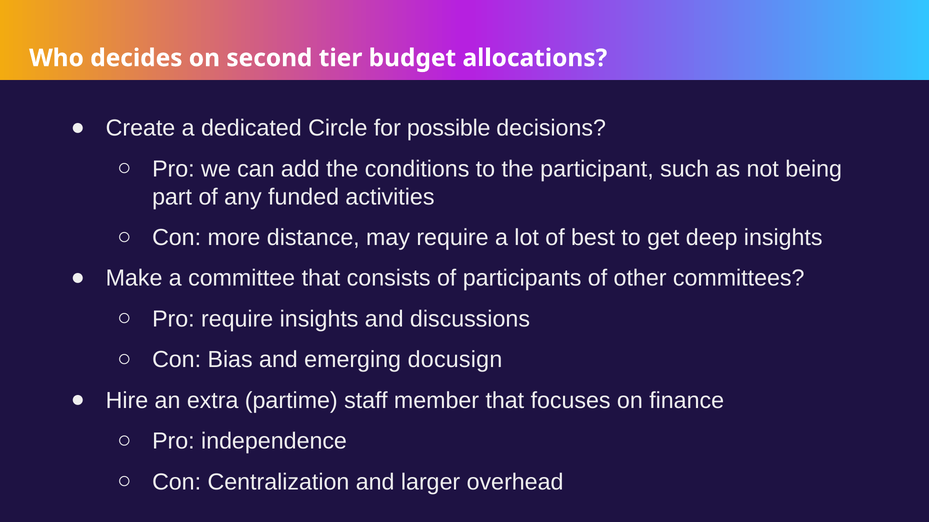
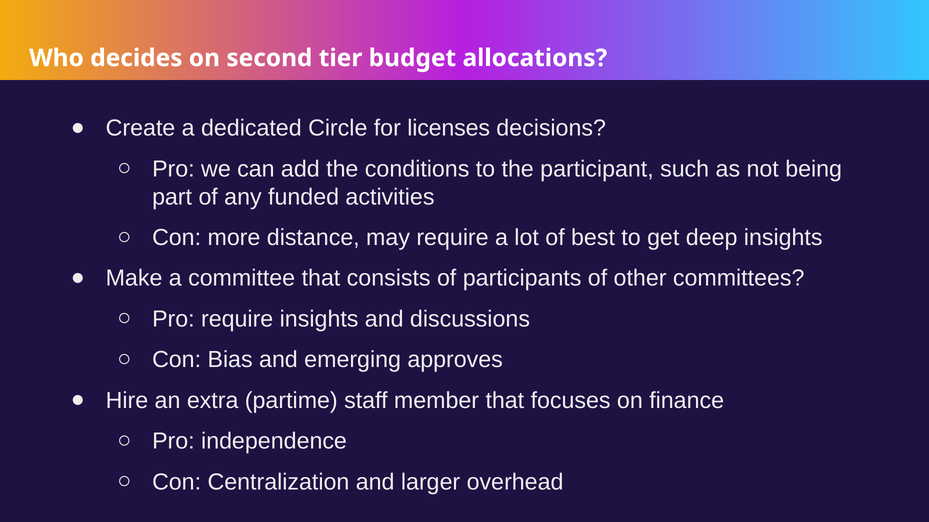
possible: possible -> licenses
docusign: docusign -> approves
